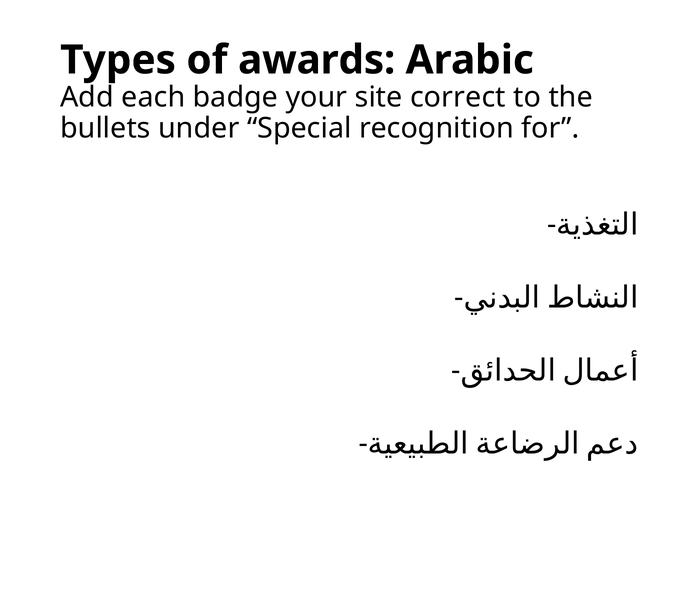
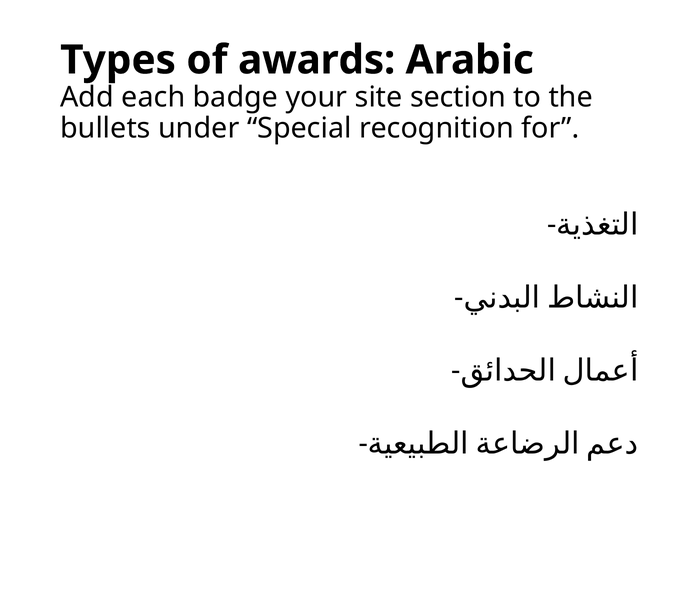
correct: correct -> section
